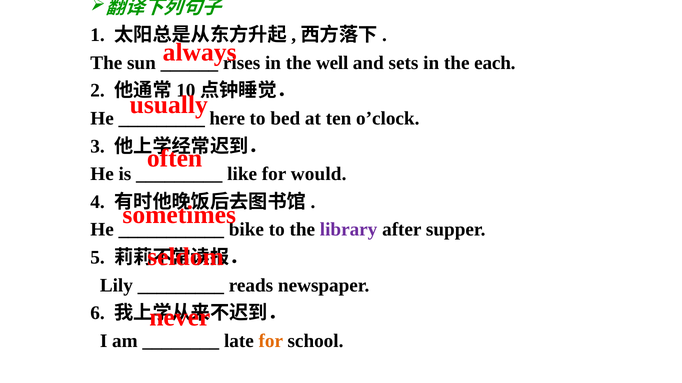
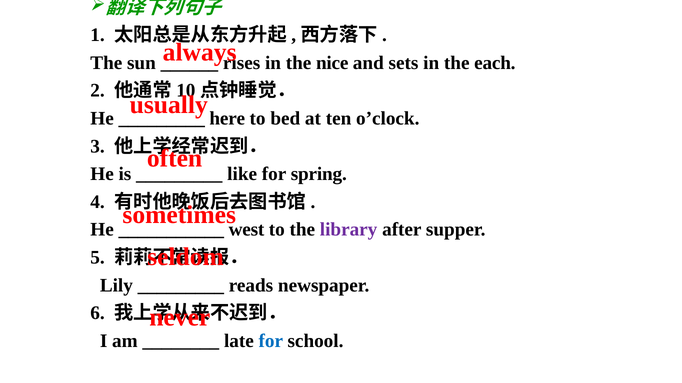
well: well -> nice
would: would -> spring
bike: bike -> west
for at (271, 341) colour: orange -> blue
